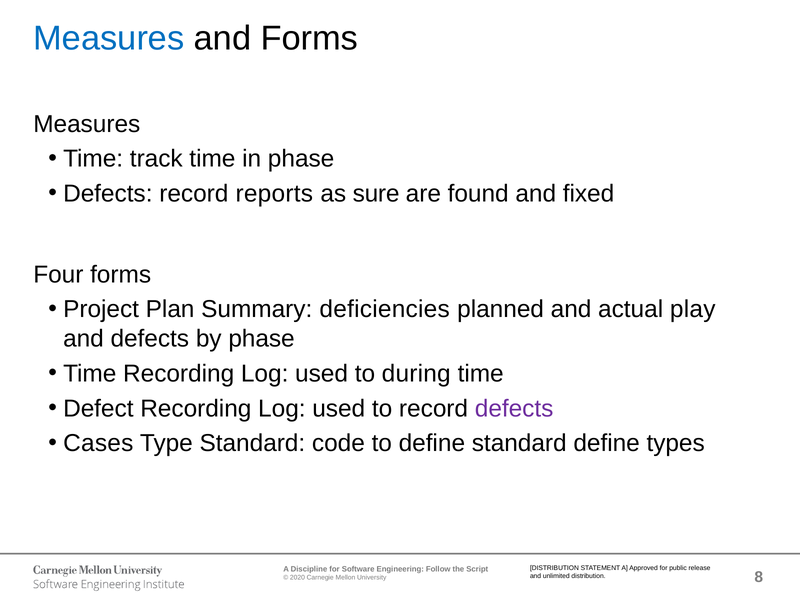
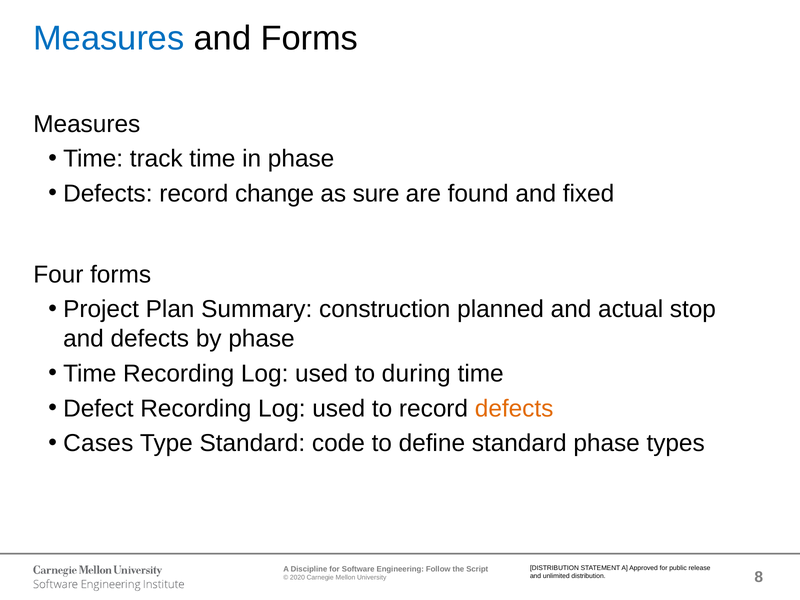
reports: reports -> change
deficiencies: deficiencies -> construction
play: play -> stop
defects at (514, 408) colour: purple -> orange
standard define: define -> phase
